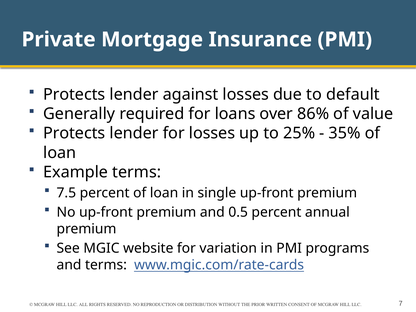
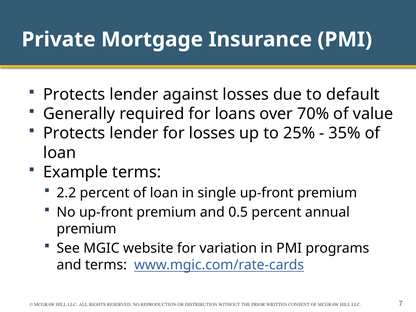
86%: 86% -> 70%
7.5: 7.5 -> 2.2
